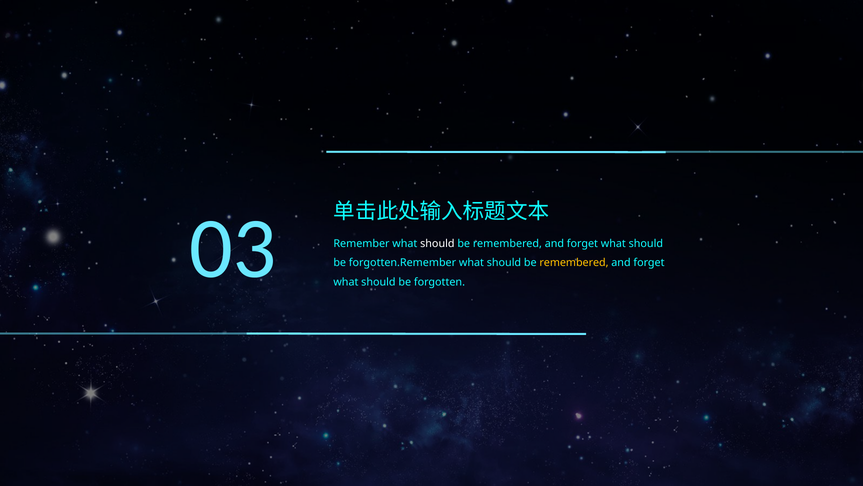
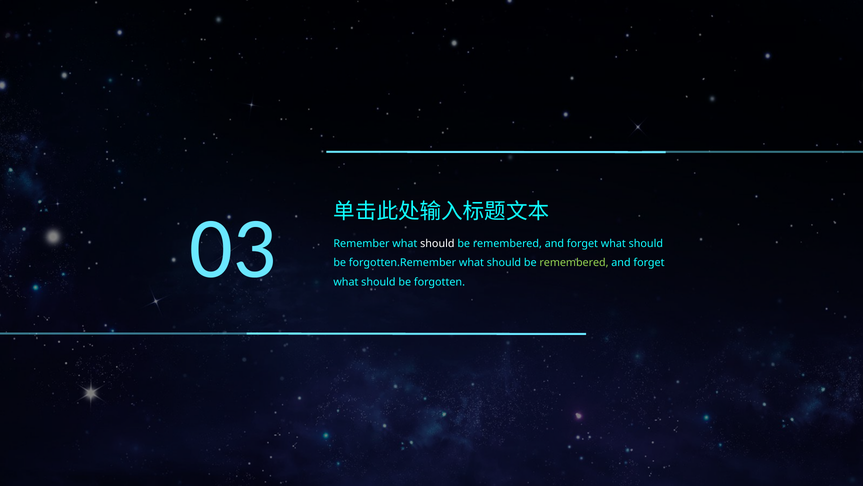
remembered at (574, 263) colour: yellow -> light green
